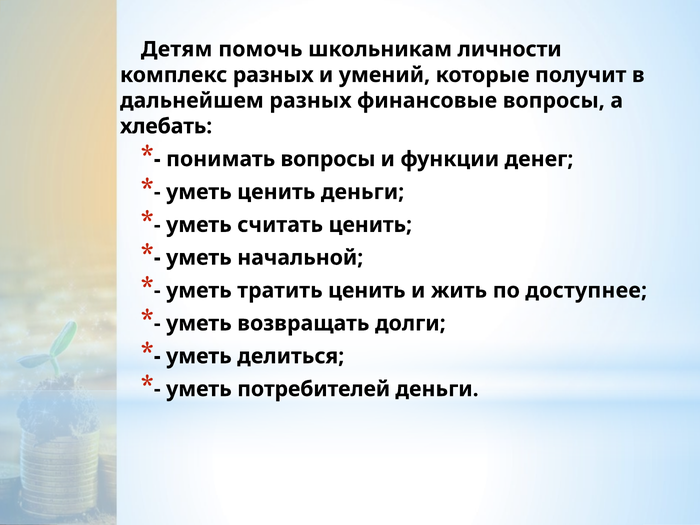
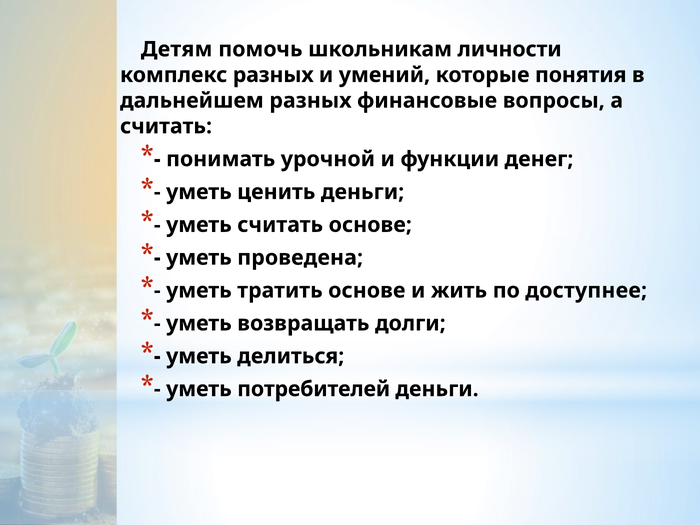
получит: получит -> понятия
хлебать at (166, 126): хлебать -> считать
понимать вопросы: вопросы -> урочной
считать ценить: ценить -> основе
начальной: начальной -> проведена
тратить ценить: ценить -> основе
